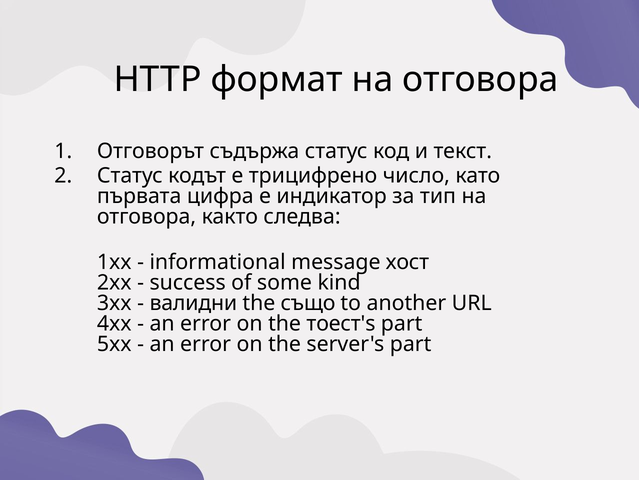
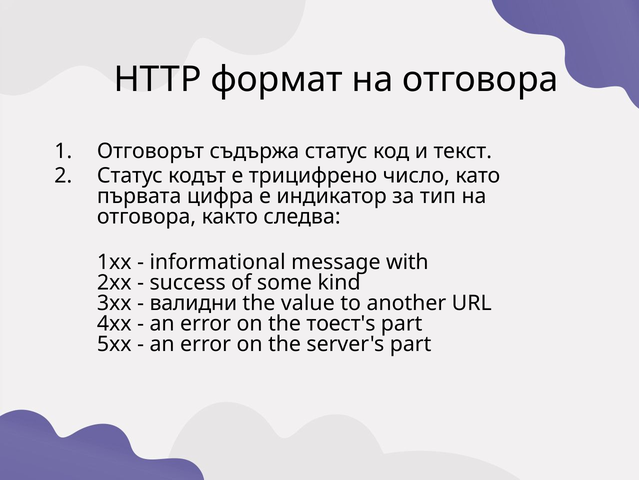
хост: хост -> with
също: също -> value
